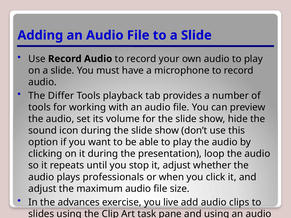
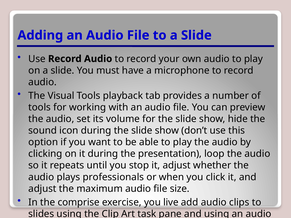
Differ: Differ -> Visual
advances: advances -> comprise
